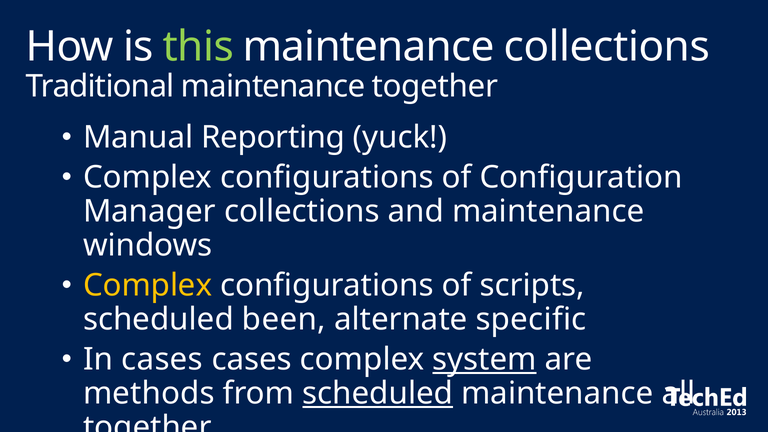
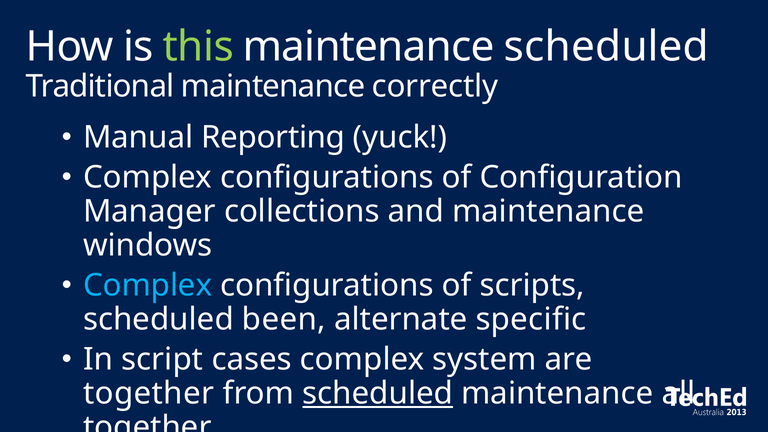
maintenance collections: collections -> scheduled
maintenance together: together -> correctly
Complex at (148, 285) colour: yellow -> light blue
In cases: cases -> script
system underline: present -> none
methods at (149, 393): methods -> together
